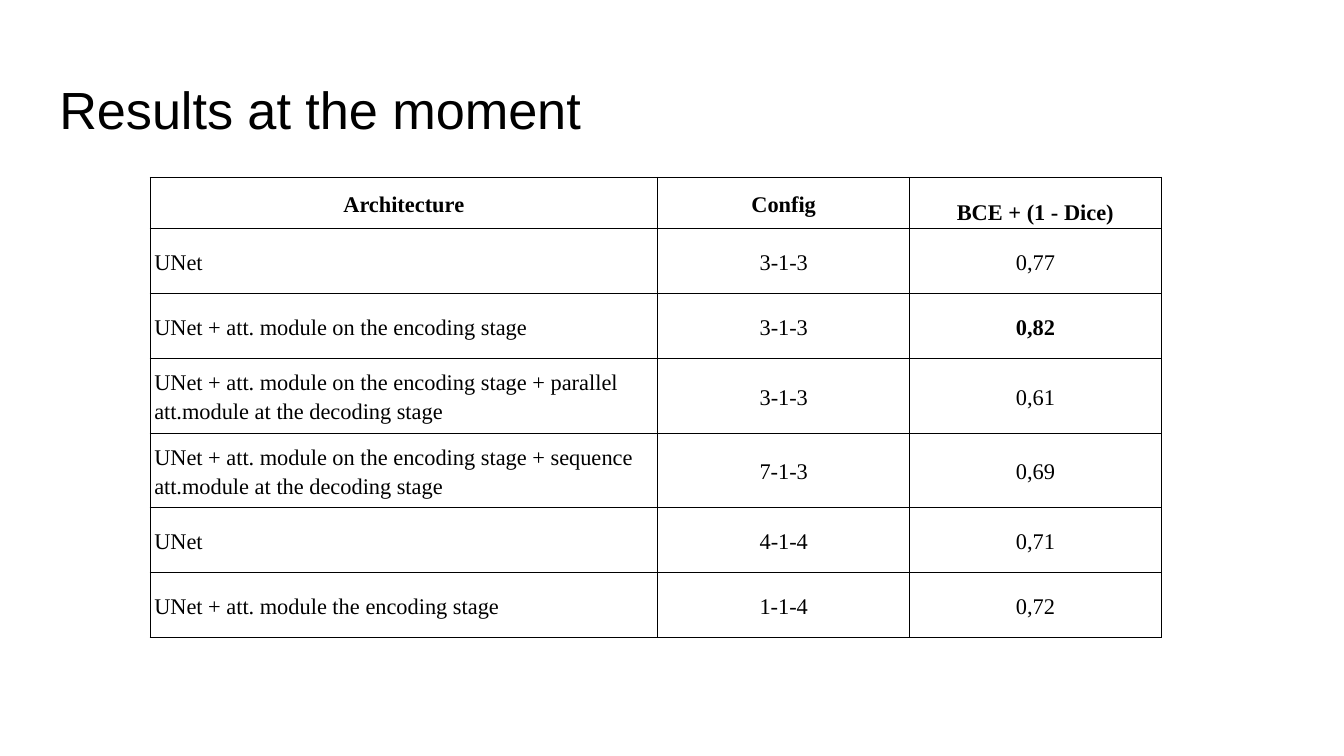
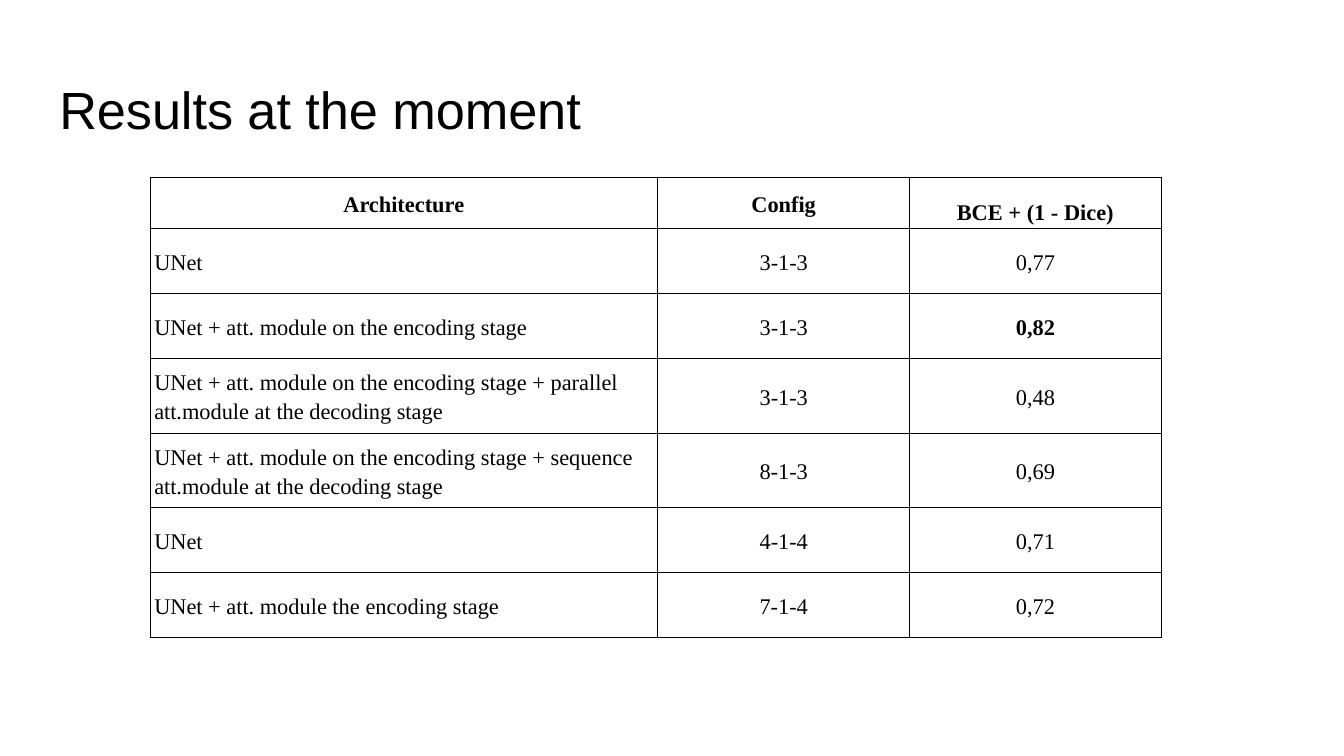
0,61: 0,61 -> 0,48
7-1-3: 7-1-3 -> 8-1-3
1-1-4: 1-1-4 -> 7-1-4
